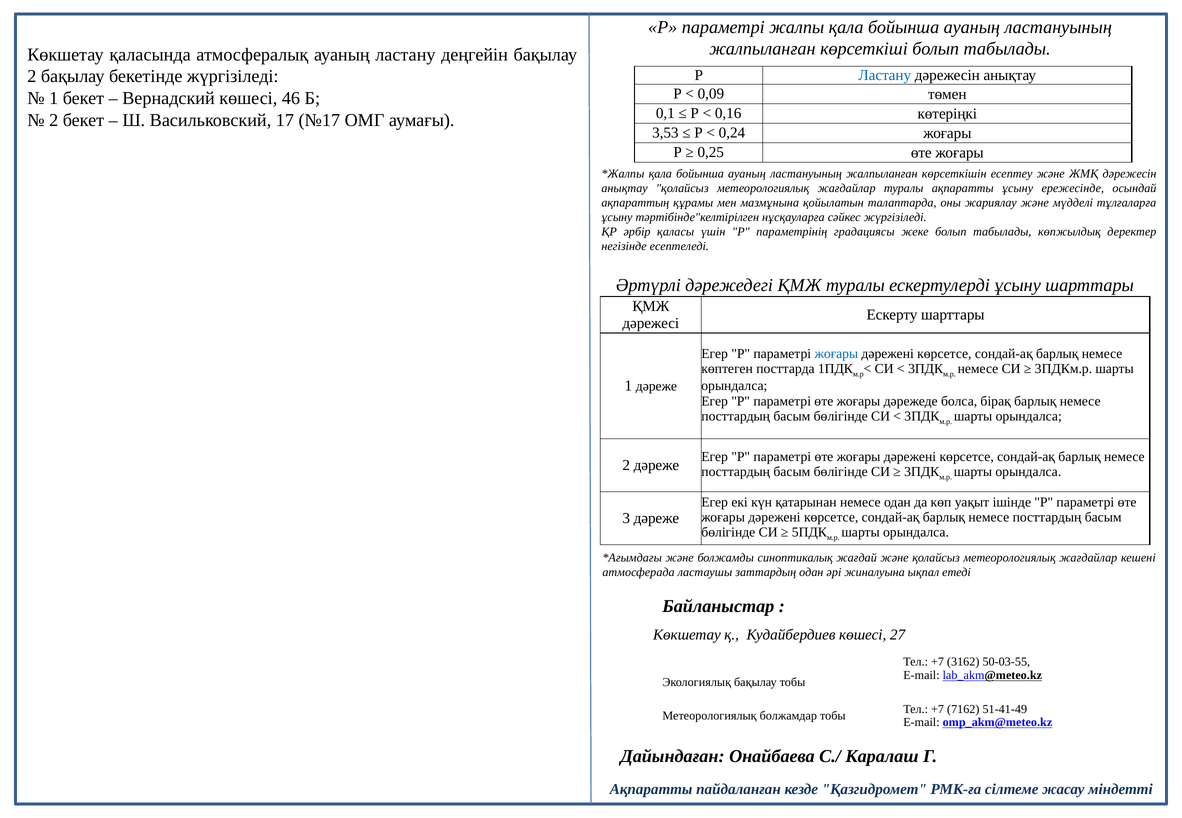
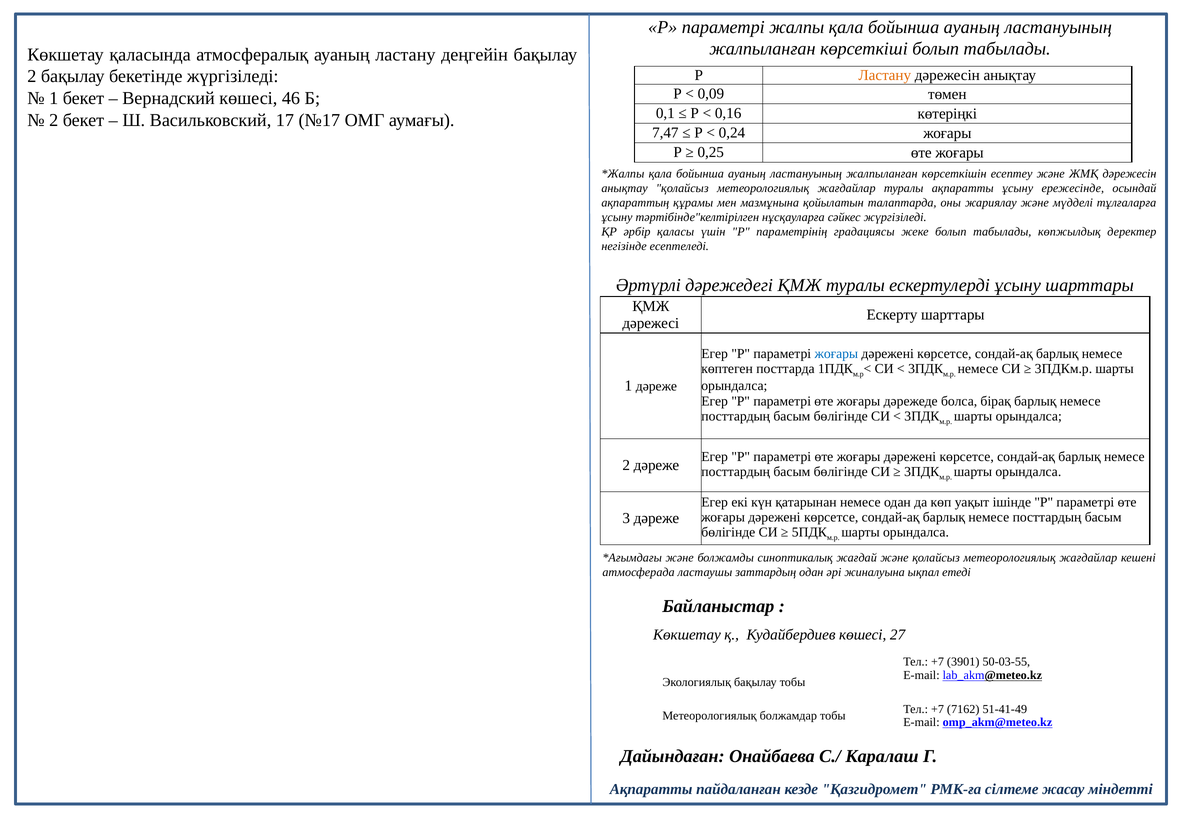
Ластану at (885, 75) colour: blue -> orange
3,53: 3,53 -> 7,47
3162: 3162 -> 3901
